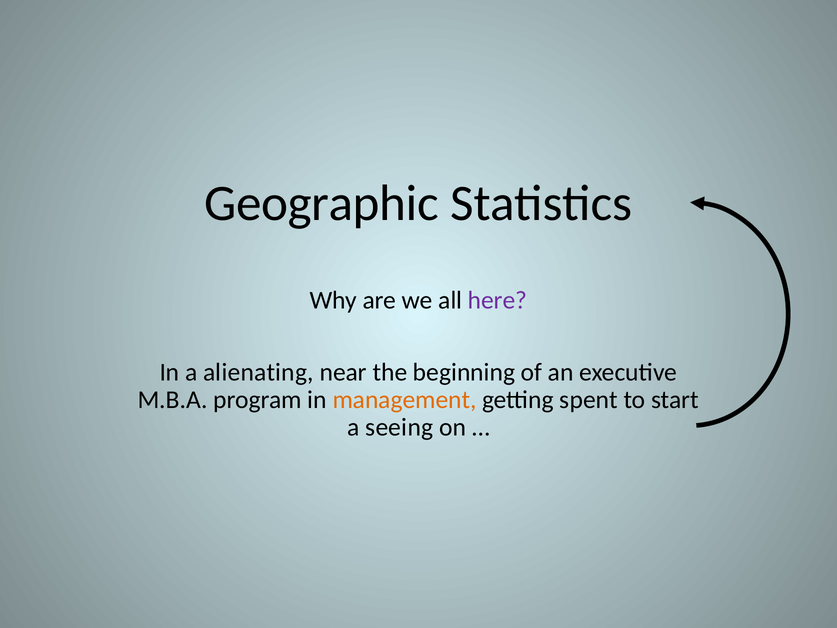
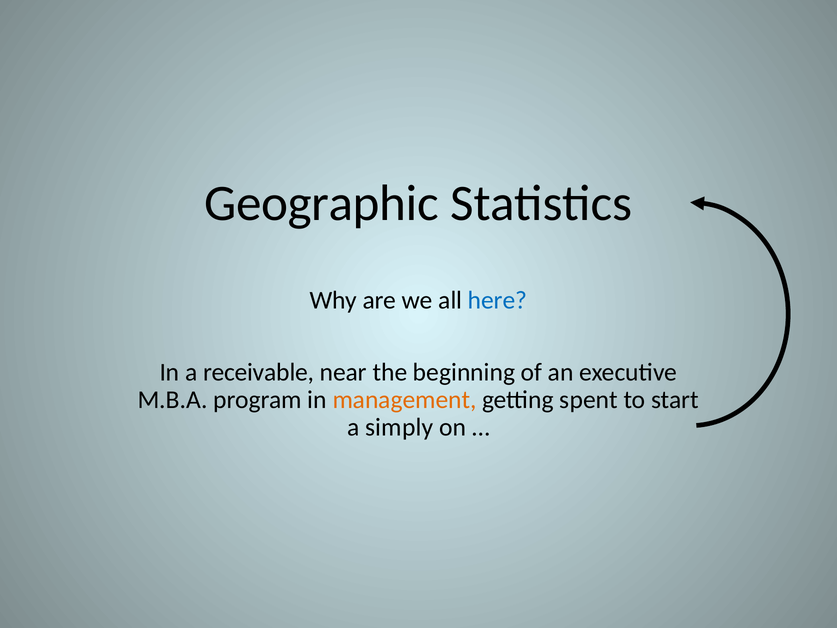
here colour: purple -> blue
alienating: alienating -> receivable
seeing: seeing -> simply
